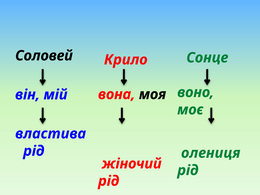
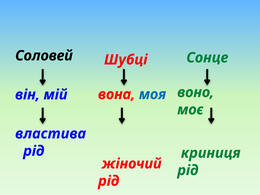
Крило: Крило -> Шубці
моя colour: black -> blue
олениця: олениця -> криниця
